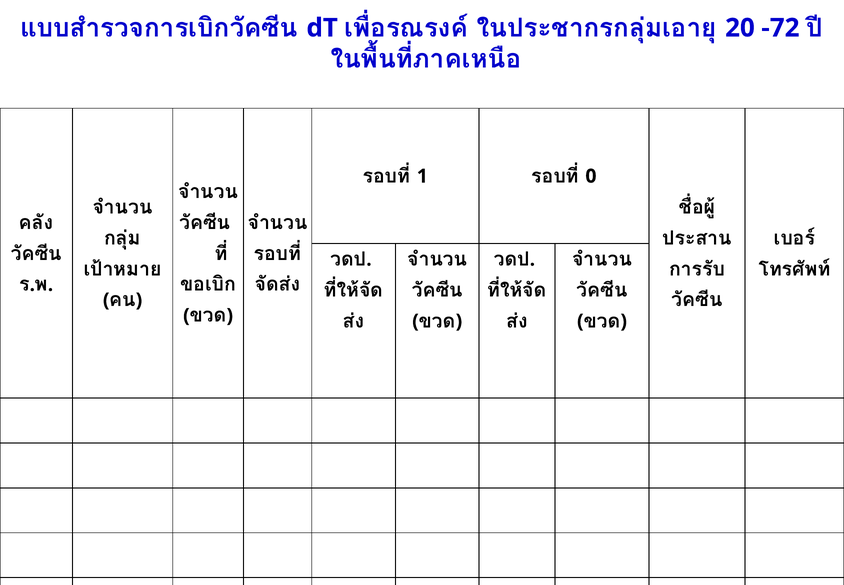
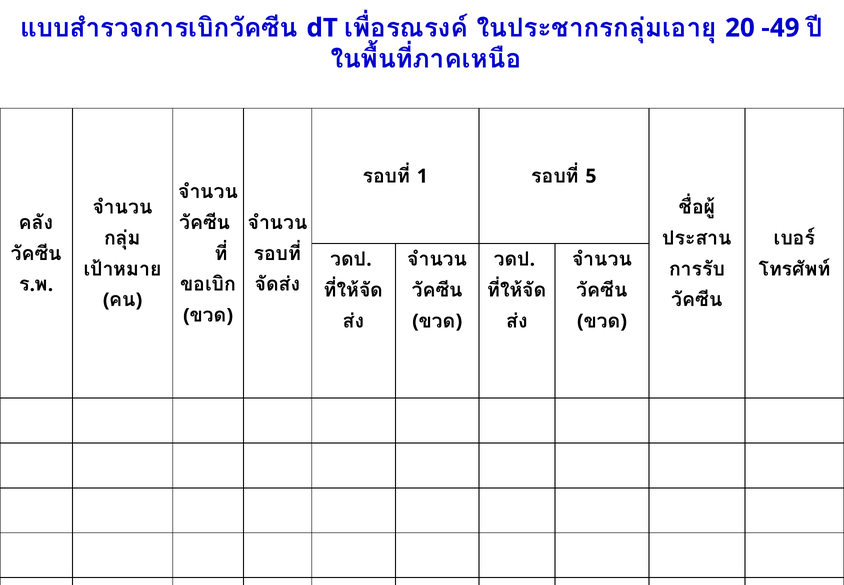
-72: -72 -> -49
0: 0 -> 5
